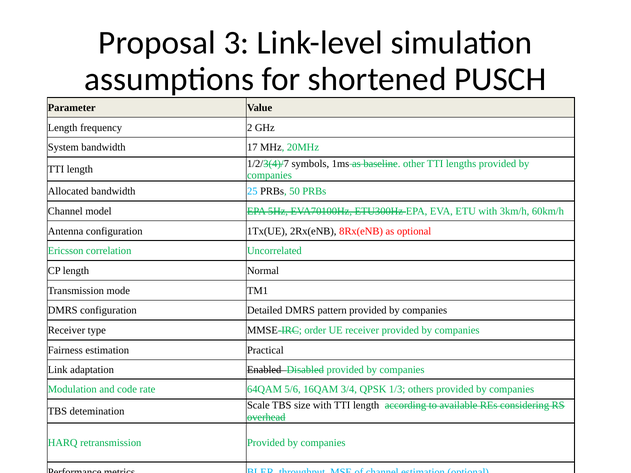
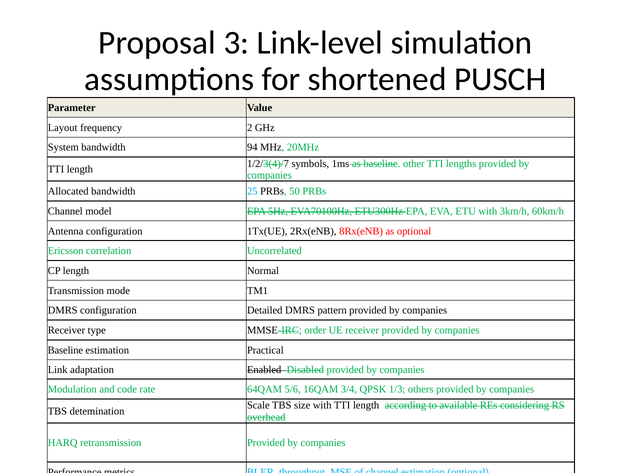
Length at (63, 128): Length -> Layout
17: 17 -> 94
Fairness at (65, 350): Fairness -> Baseline
